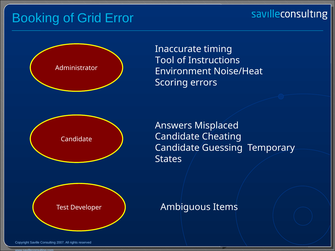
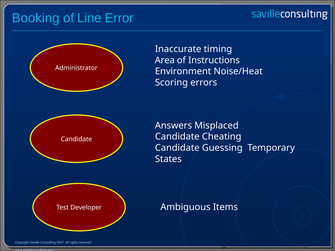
Grid: Grid -> Line
Tool: Tool -> Area
